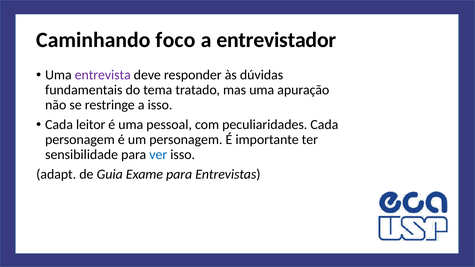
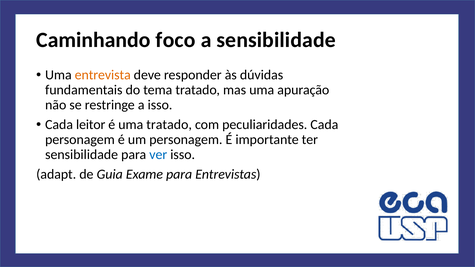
a entrevistador: entrevistador -> sensibilidade
entrevista colour: purple -> orange
uma pessoal: pessoal -> tratado
